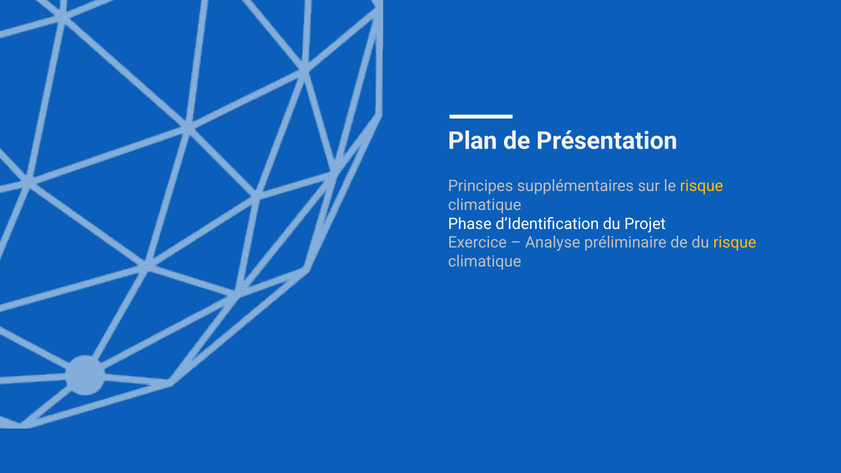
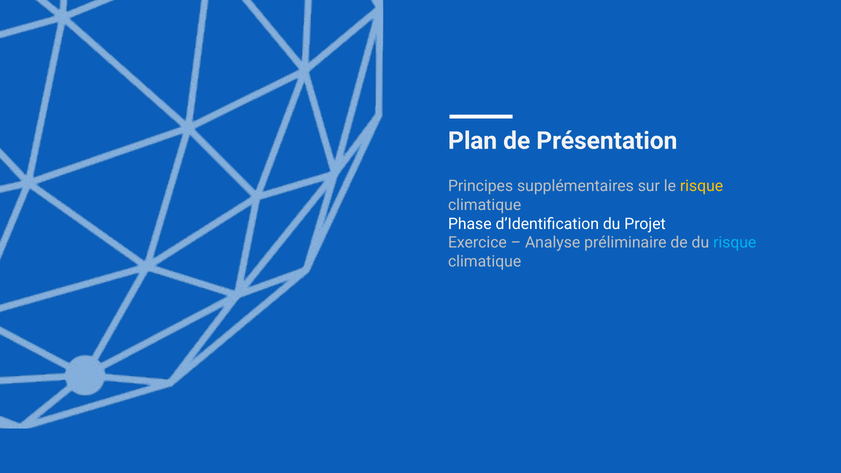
risque at (735, 243) colour: yellow -> light blue
